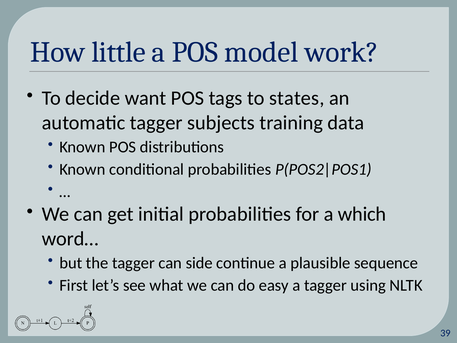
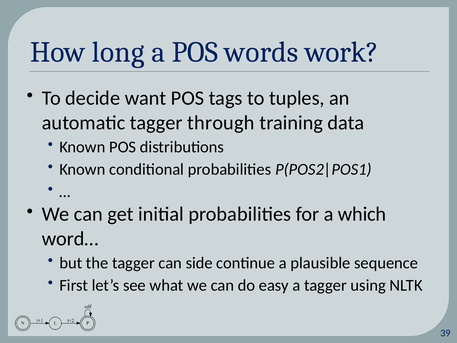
little: little -> long
model: model -> words
states: states -> tuples
subjects: subjects -> through
